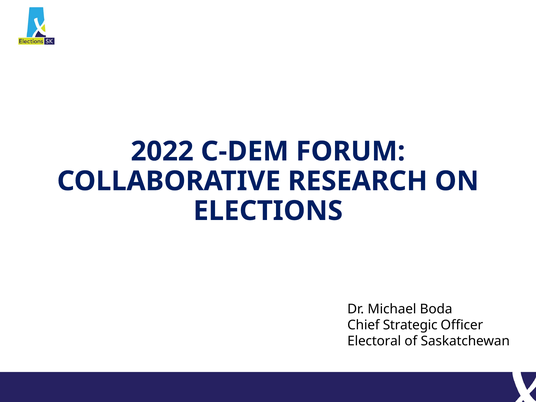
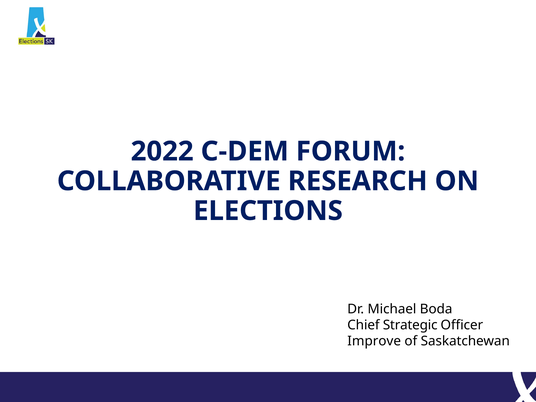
Electoral: Electoral -> Improve
